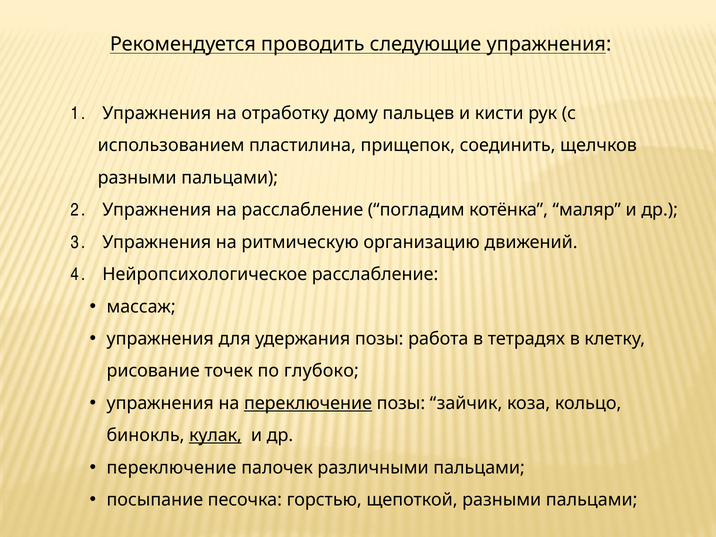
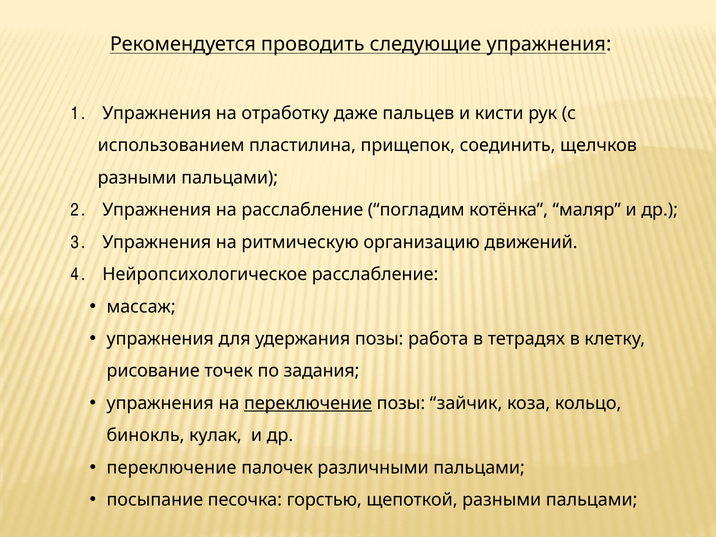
дому: дому -> даже
глубоко: глубоко -> задания
кулак underline: present -> none
